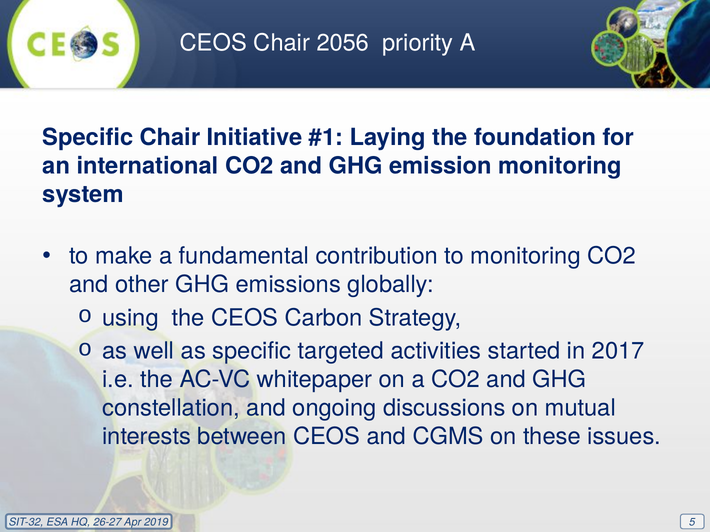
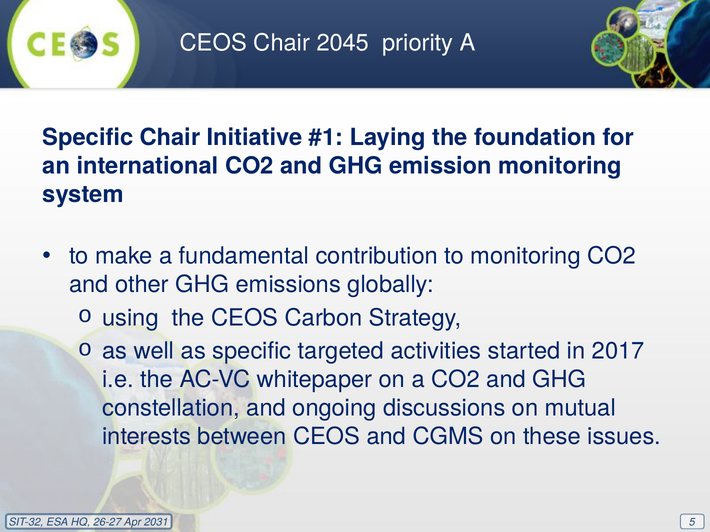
2056: 2056 -> 2045
2019: 2019 -> 2031
